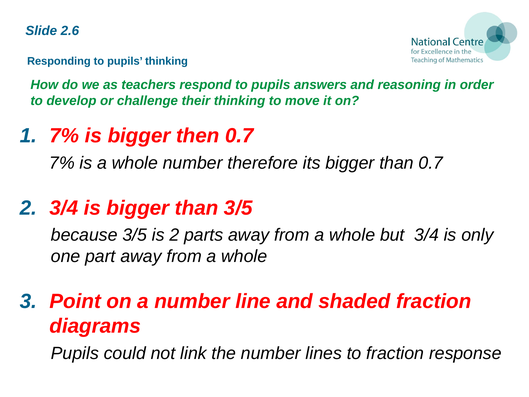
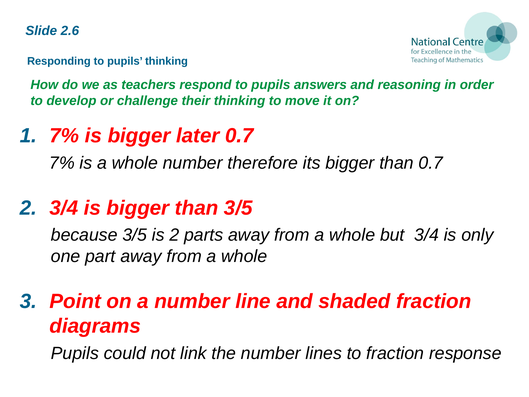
then: then -> later
